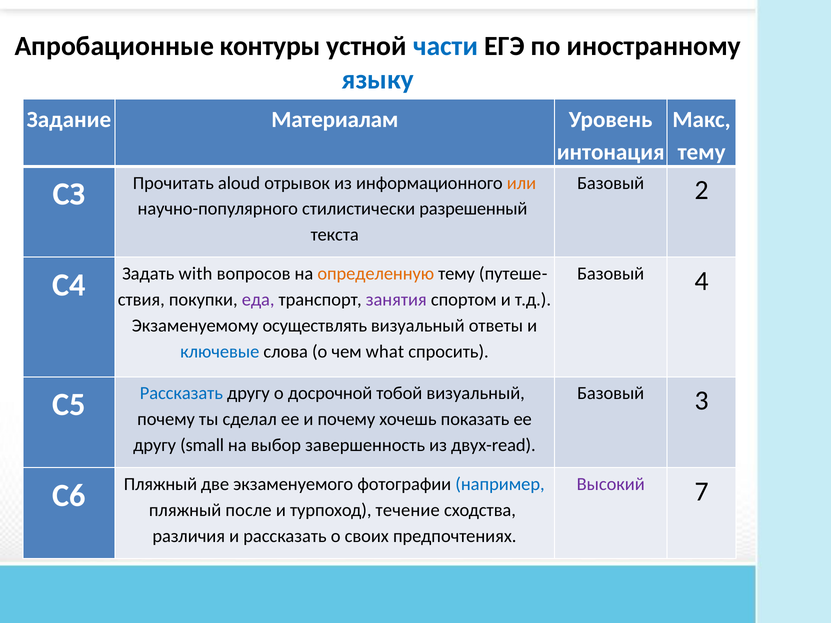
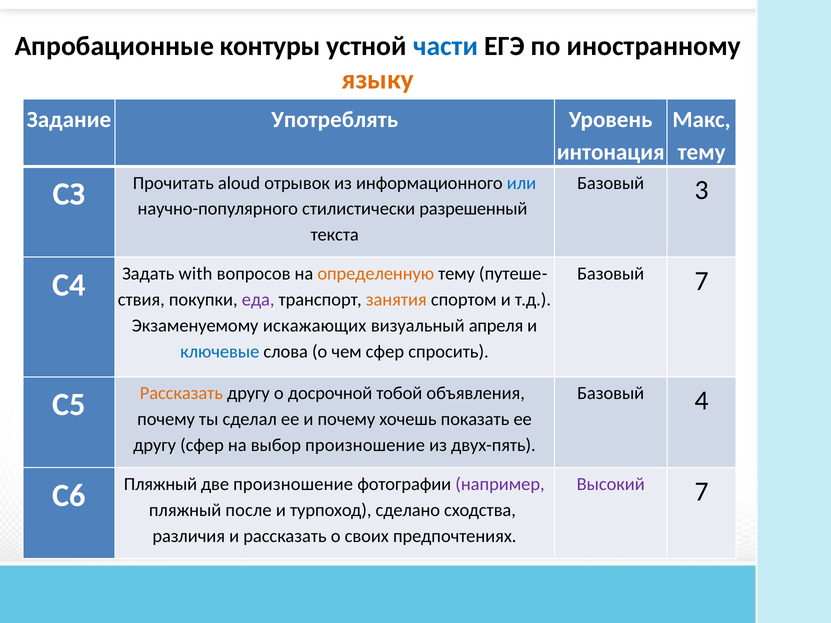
языку colour: blue -> orange
Материалам: Материалам -> Употреблять
2: 2 -> 3
или colour: orange -> blue
Базовый 4: 4 -> 7
занятия colour: purple -> orange
осуществлять: осуществлять -> искажающих
ответы: ответы -> апреля
чем what: what -> сфер
3: 3 -> 4
Рассказать at (181, 394) colour: blue -> orange
тобой визуальный: визуальный -> объявления
другу small: small -> сфер
выбор завершенность: завершенность -> произношение
двух-read: двух-read -> двух-пять
две экзаменуемого: экзаменуемого -> произношение
например colour: blue -> purple
течение: течение -> сделано
